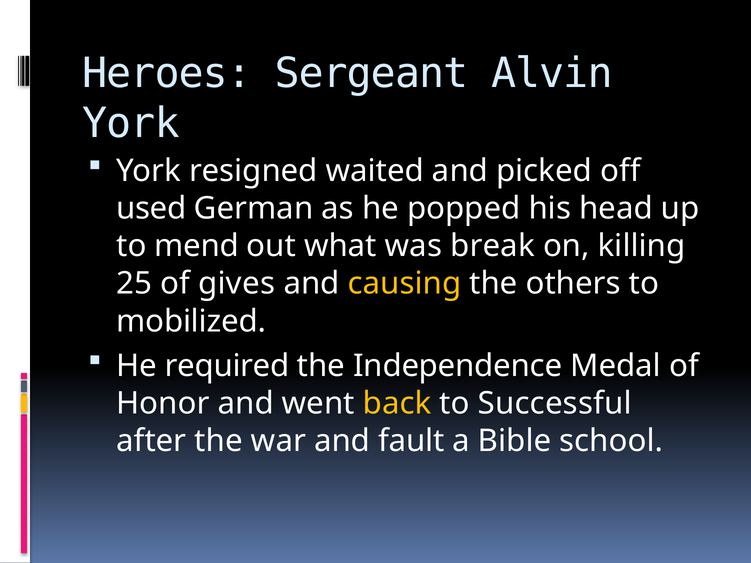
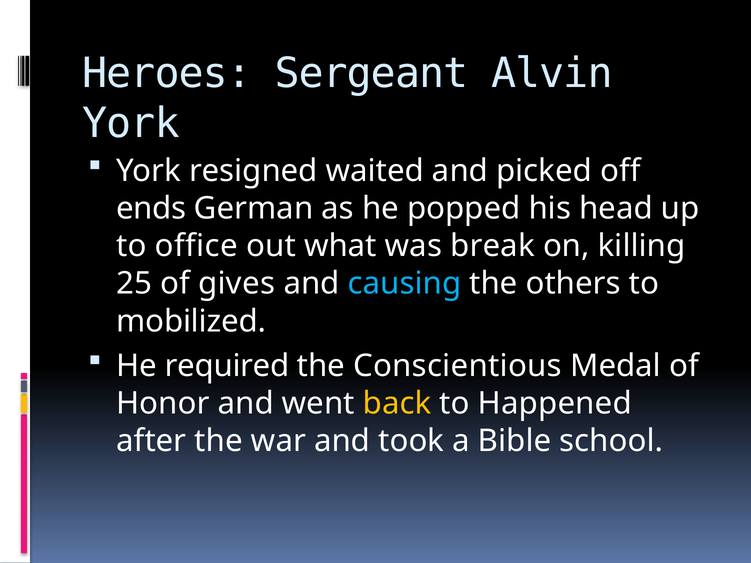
used: used -> ends
mend: mend -> office
causing colour: yellow -> light blue
Independence: Independence -> Conscientious
Successful: Successful -> Happened
fault: fault -> took
